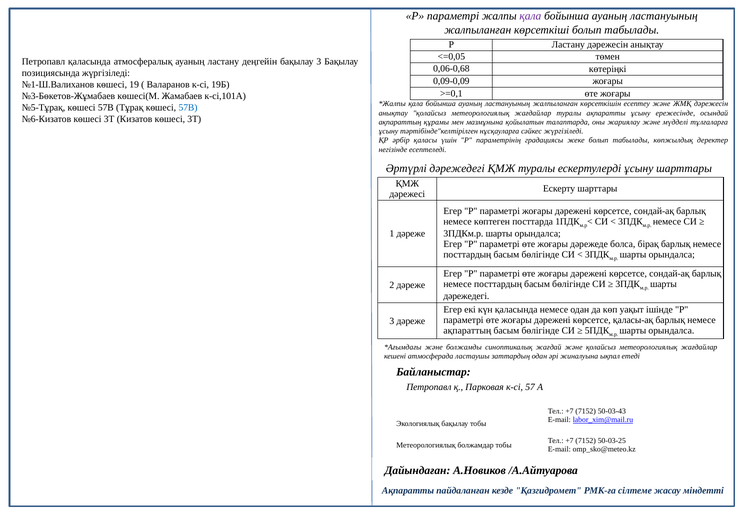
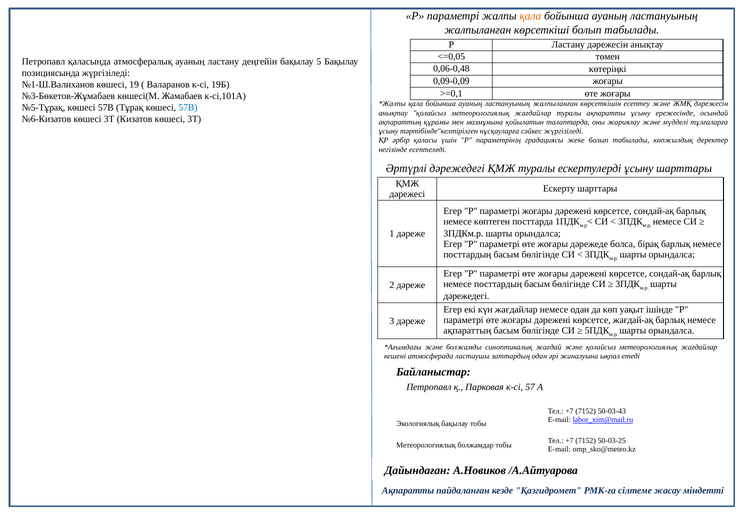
қала at (530, 16) colour: purple -> orange
бақылау 3: 3 -> 5
0,06-0,68: 0,06-0,68 -> 0,06-0,48
күн қаласында: қаласында -> жағдайлар
қаласы-ақ: қаласы-ақ -> жағдай-ақ
